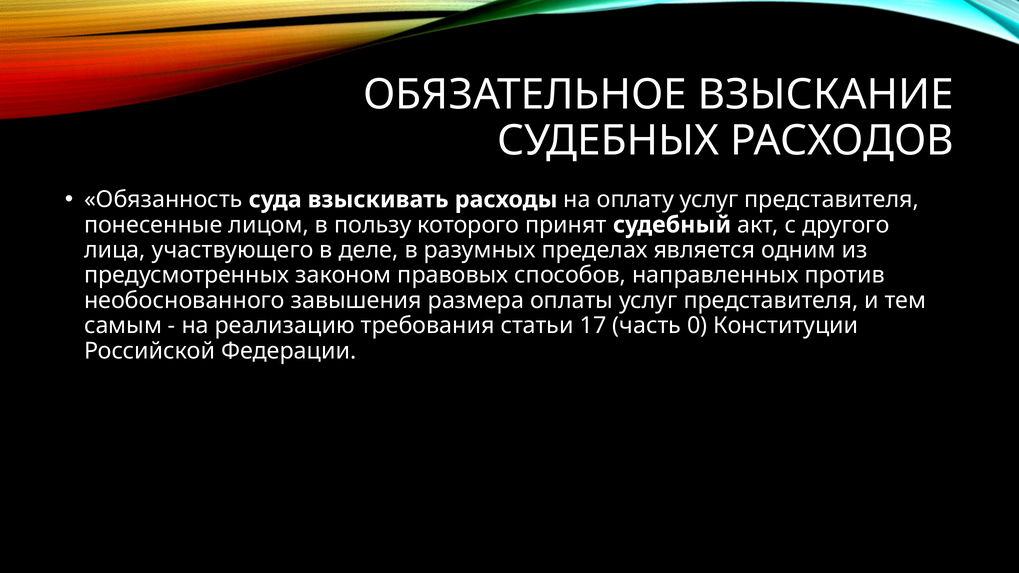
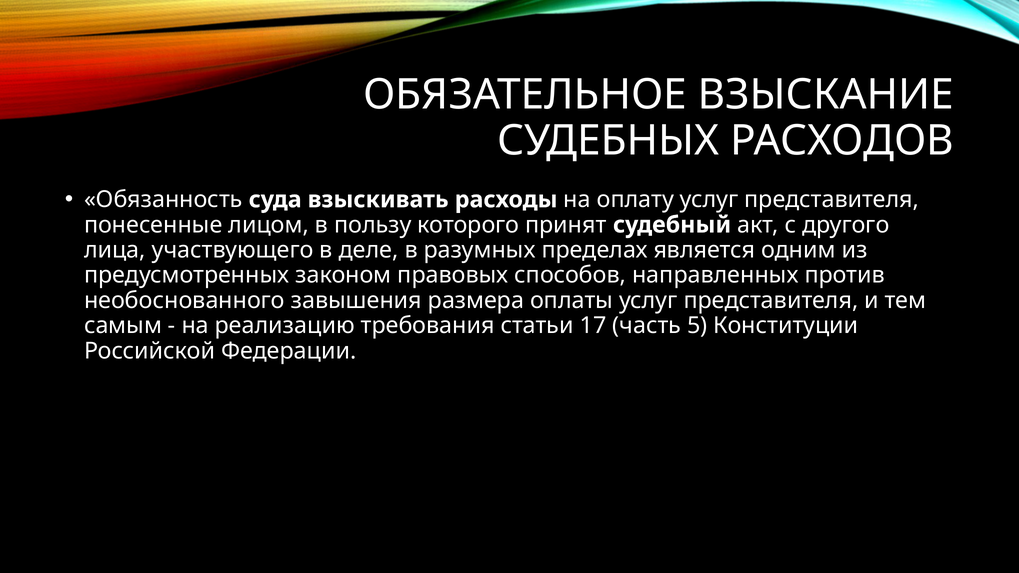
0: 0 -> 5
